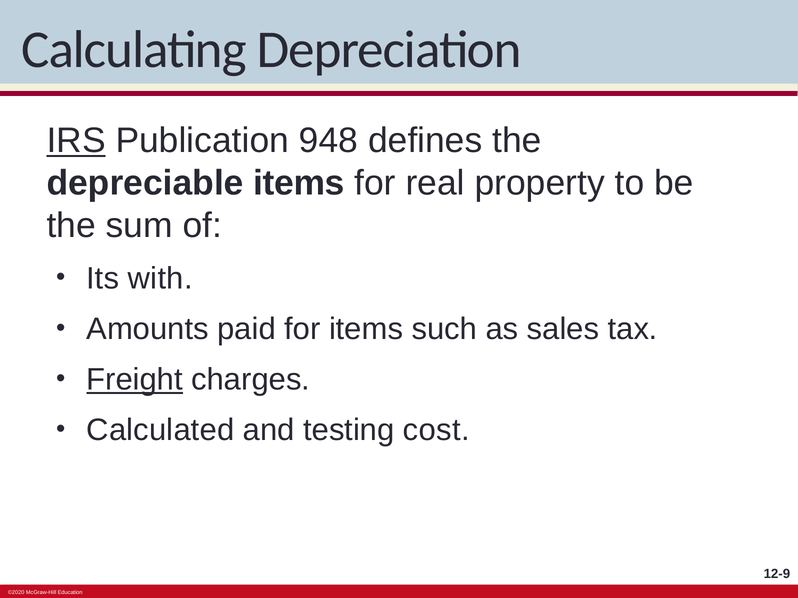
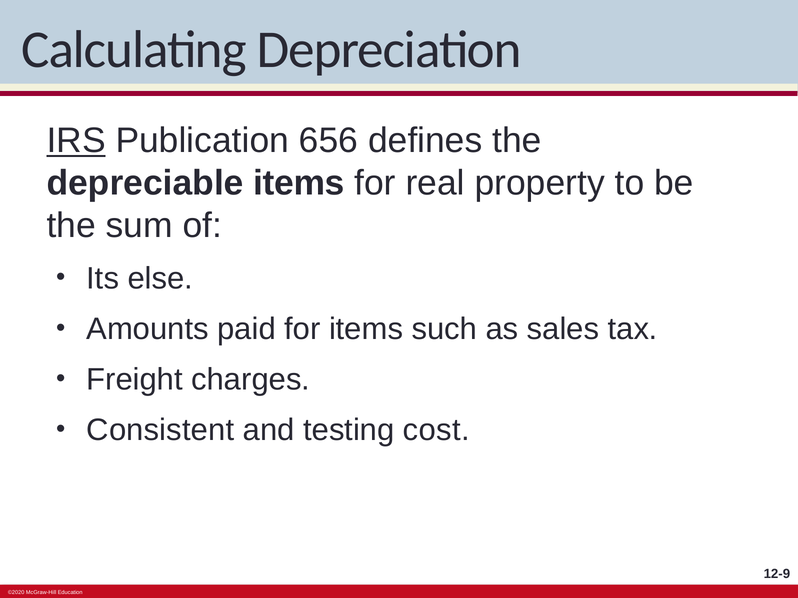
948: 948 -> 656
with: with -> else
Freight underline: present -> none
Calculated: Calculated -> Consistent
